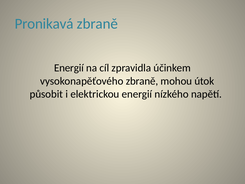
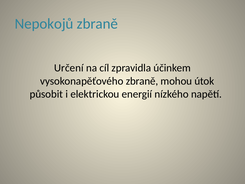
Pronikavá: Pronikavá -> Nepokojů
Energií at (69, 68): Energií -> Určení
